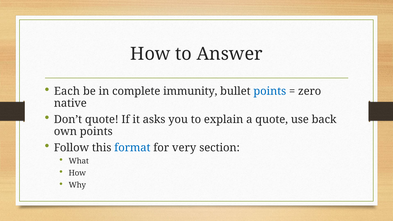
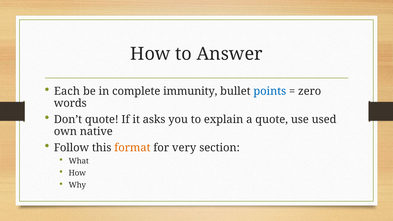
native: native -> words
back: back -> used
own points: points -> native
format colour: blue -> orange
